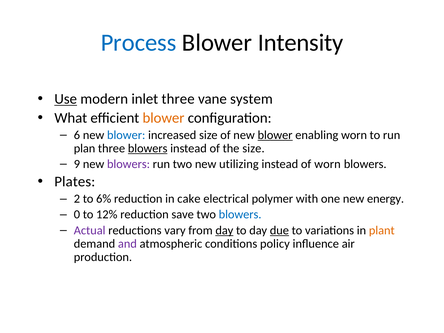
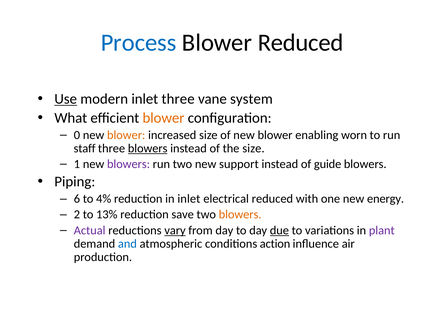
Blower Intensity: Intensity -> Reduced
6: 6 -> 0
blower at (126, 135) colour: blue -> orange
blower at (275, 135) underline: present -> none
plan: plan -> staff
9: 9 -> 1
utilizing: utilizing -> support
of worn: worn -> guide
Plates: Plates -> Piping
2: 2 -> 6
6%: 6% -> 4%
in cake: cake -> inlet
electrical polymer: polymer -> reduced
0: 0 -> 2
12%: 12% -> 13%
blowers at (240, 215) colour: blue -> orange
vary underline: none -> present
day at (224, 230) underline: present -> none
plant colour: orange -> purple
and colour: purple -> blue
policy: policy -> action
